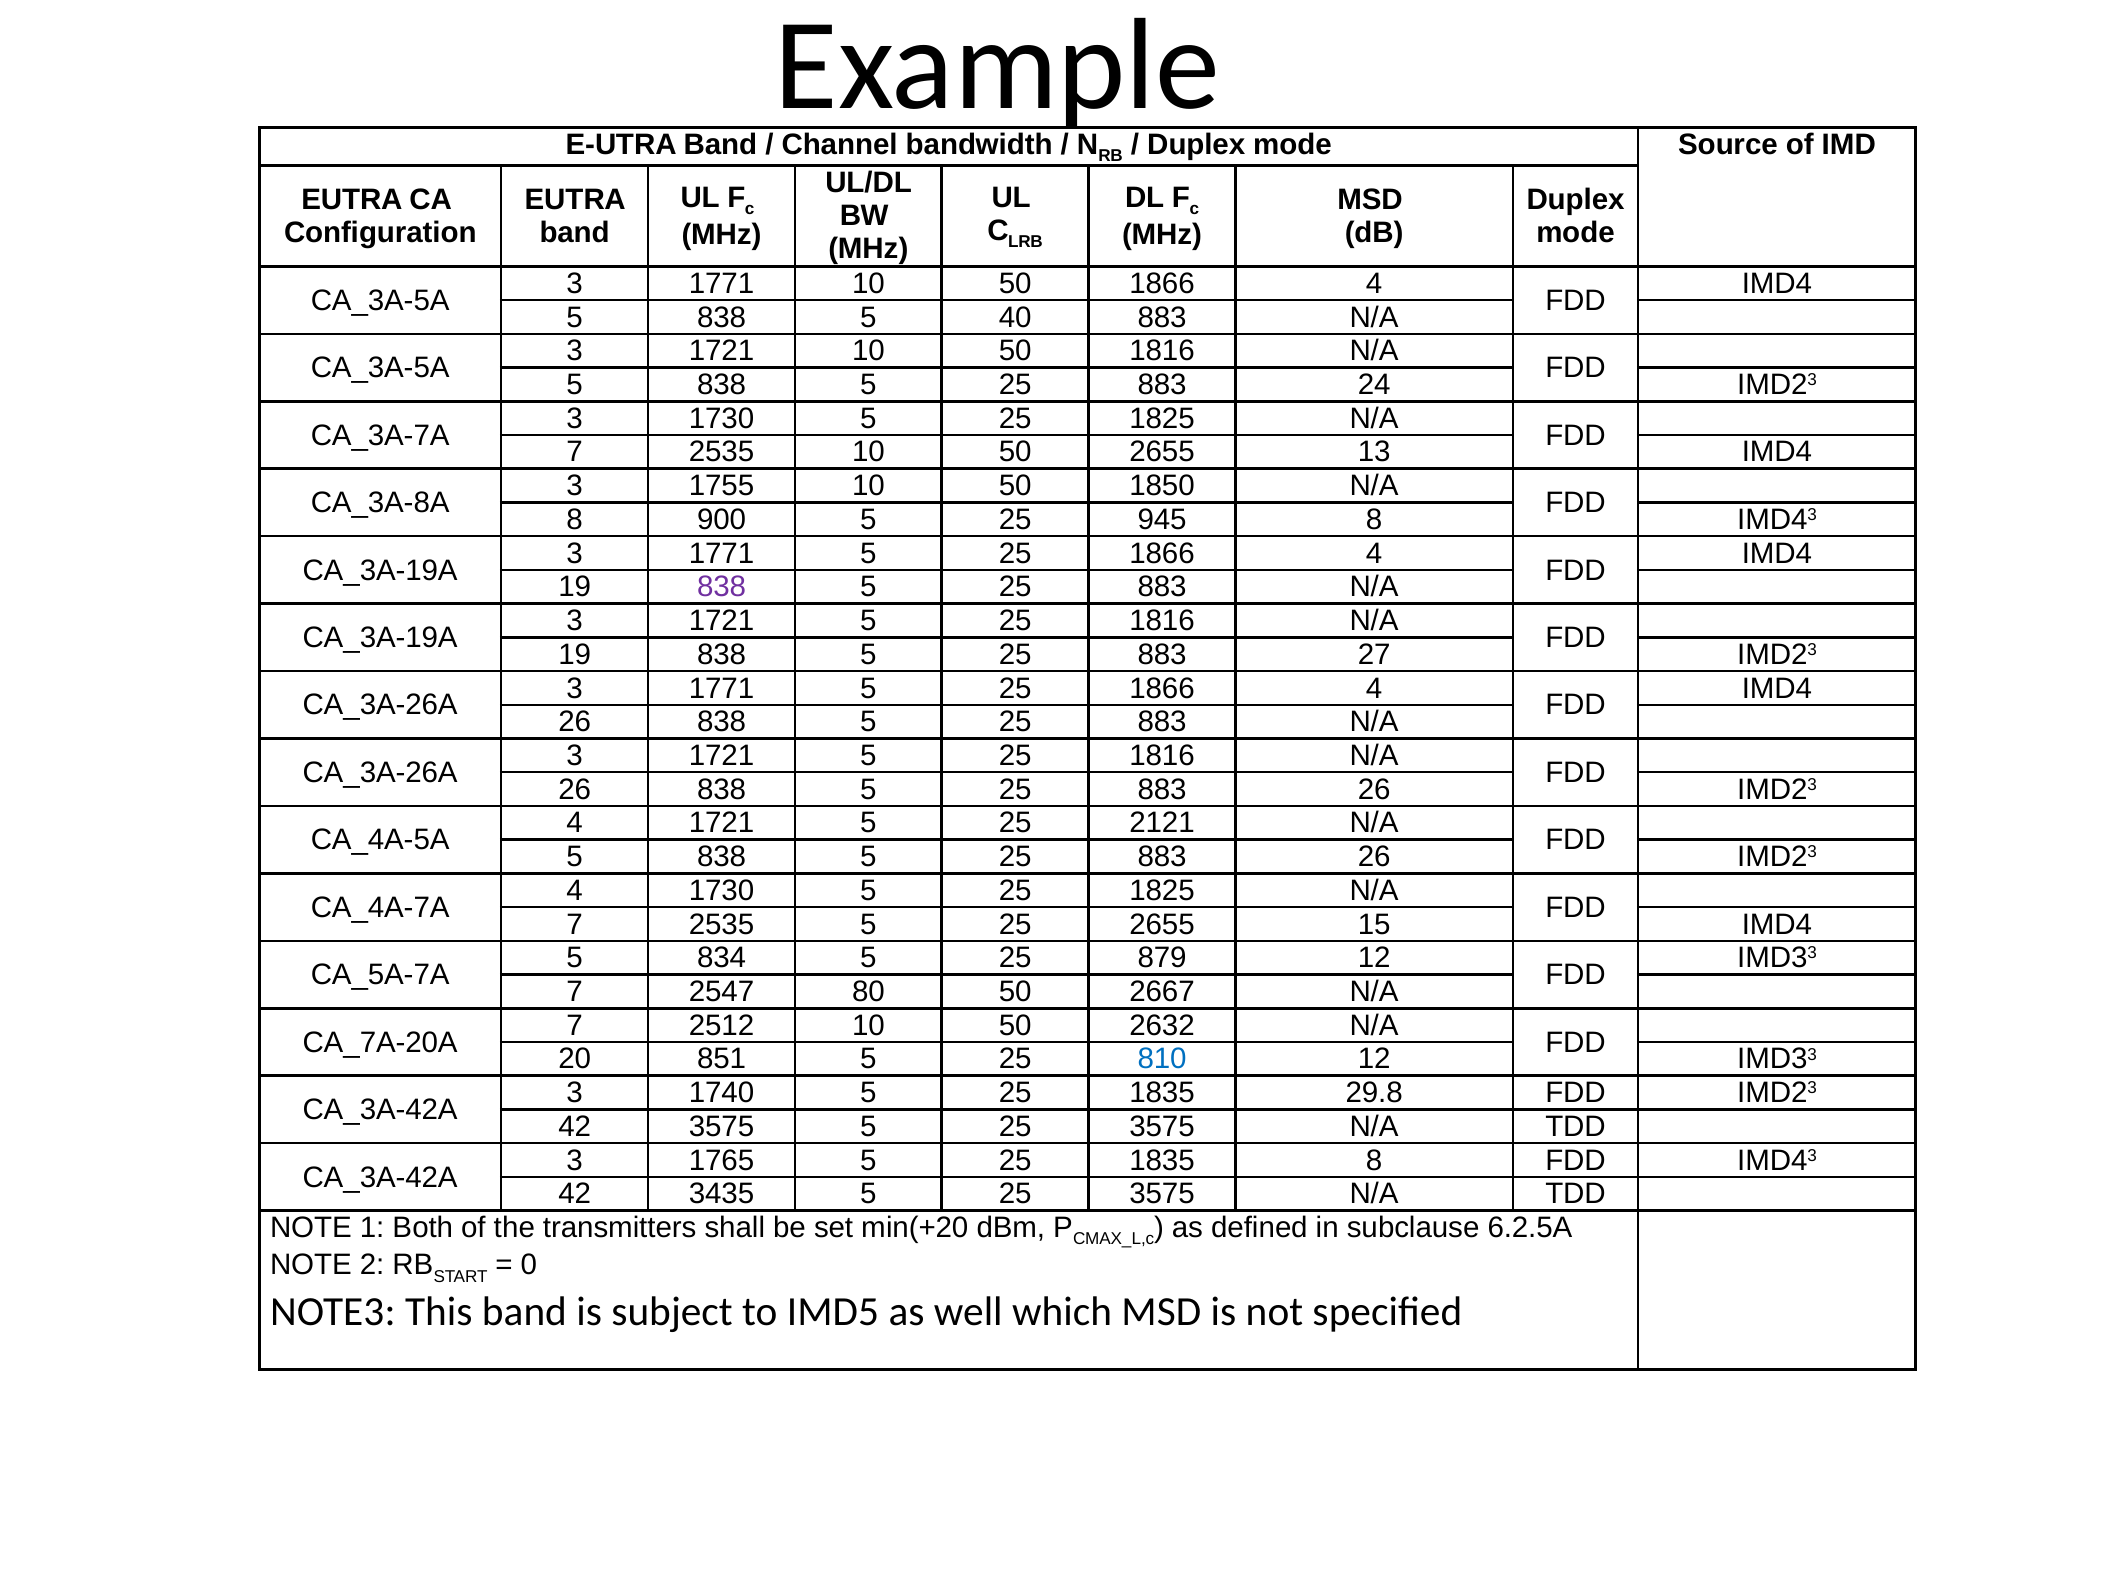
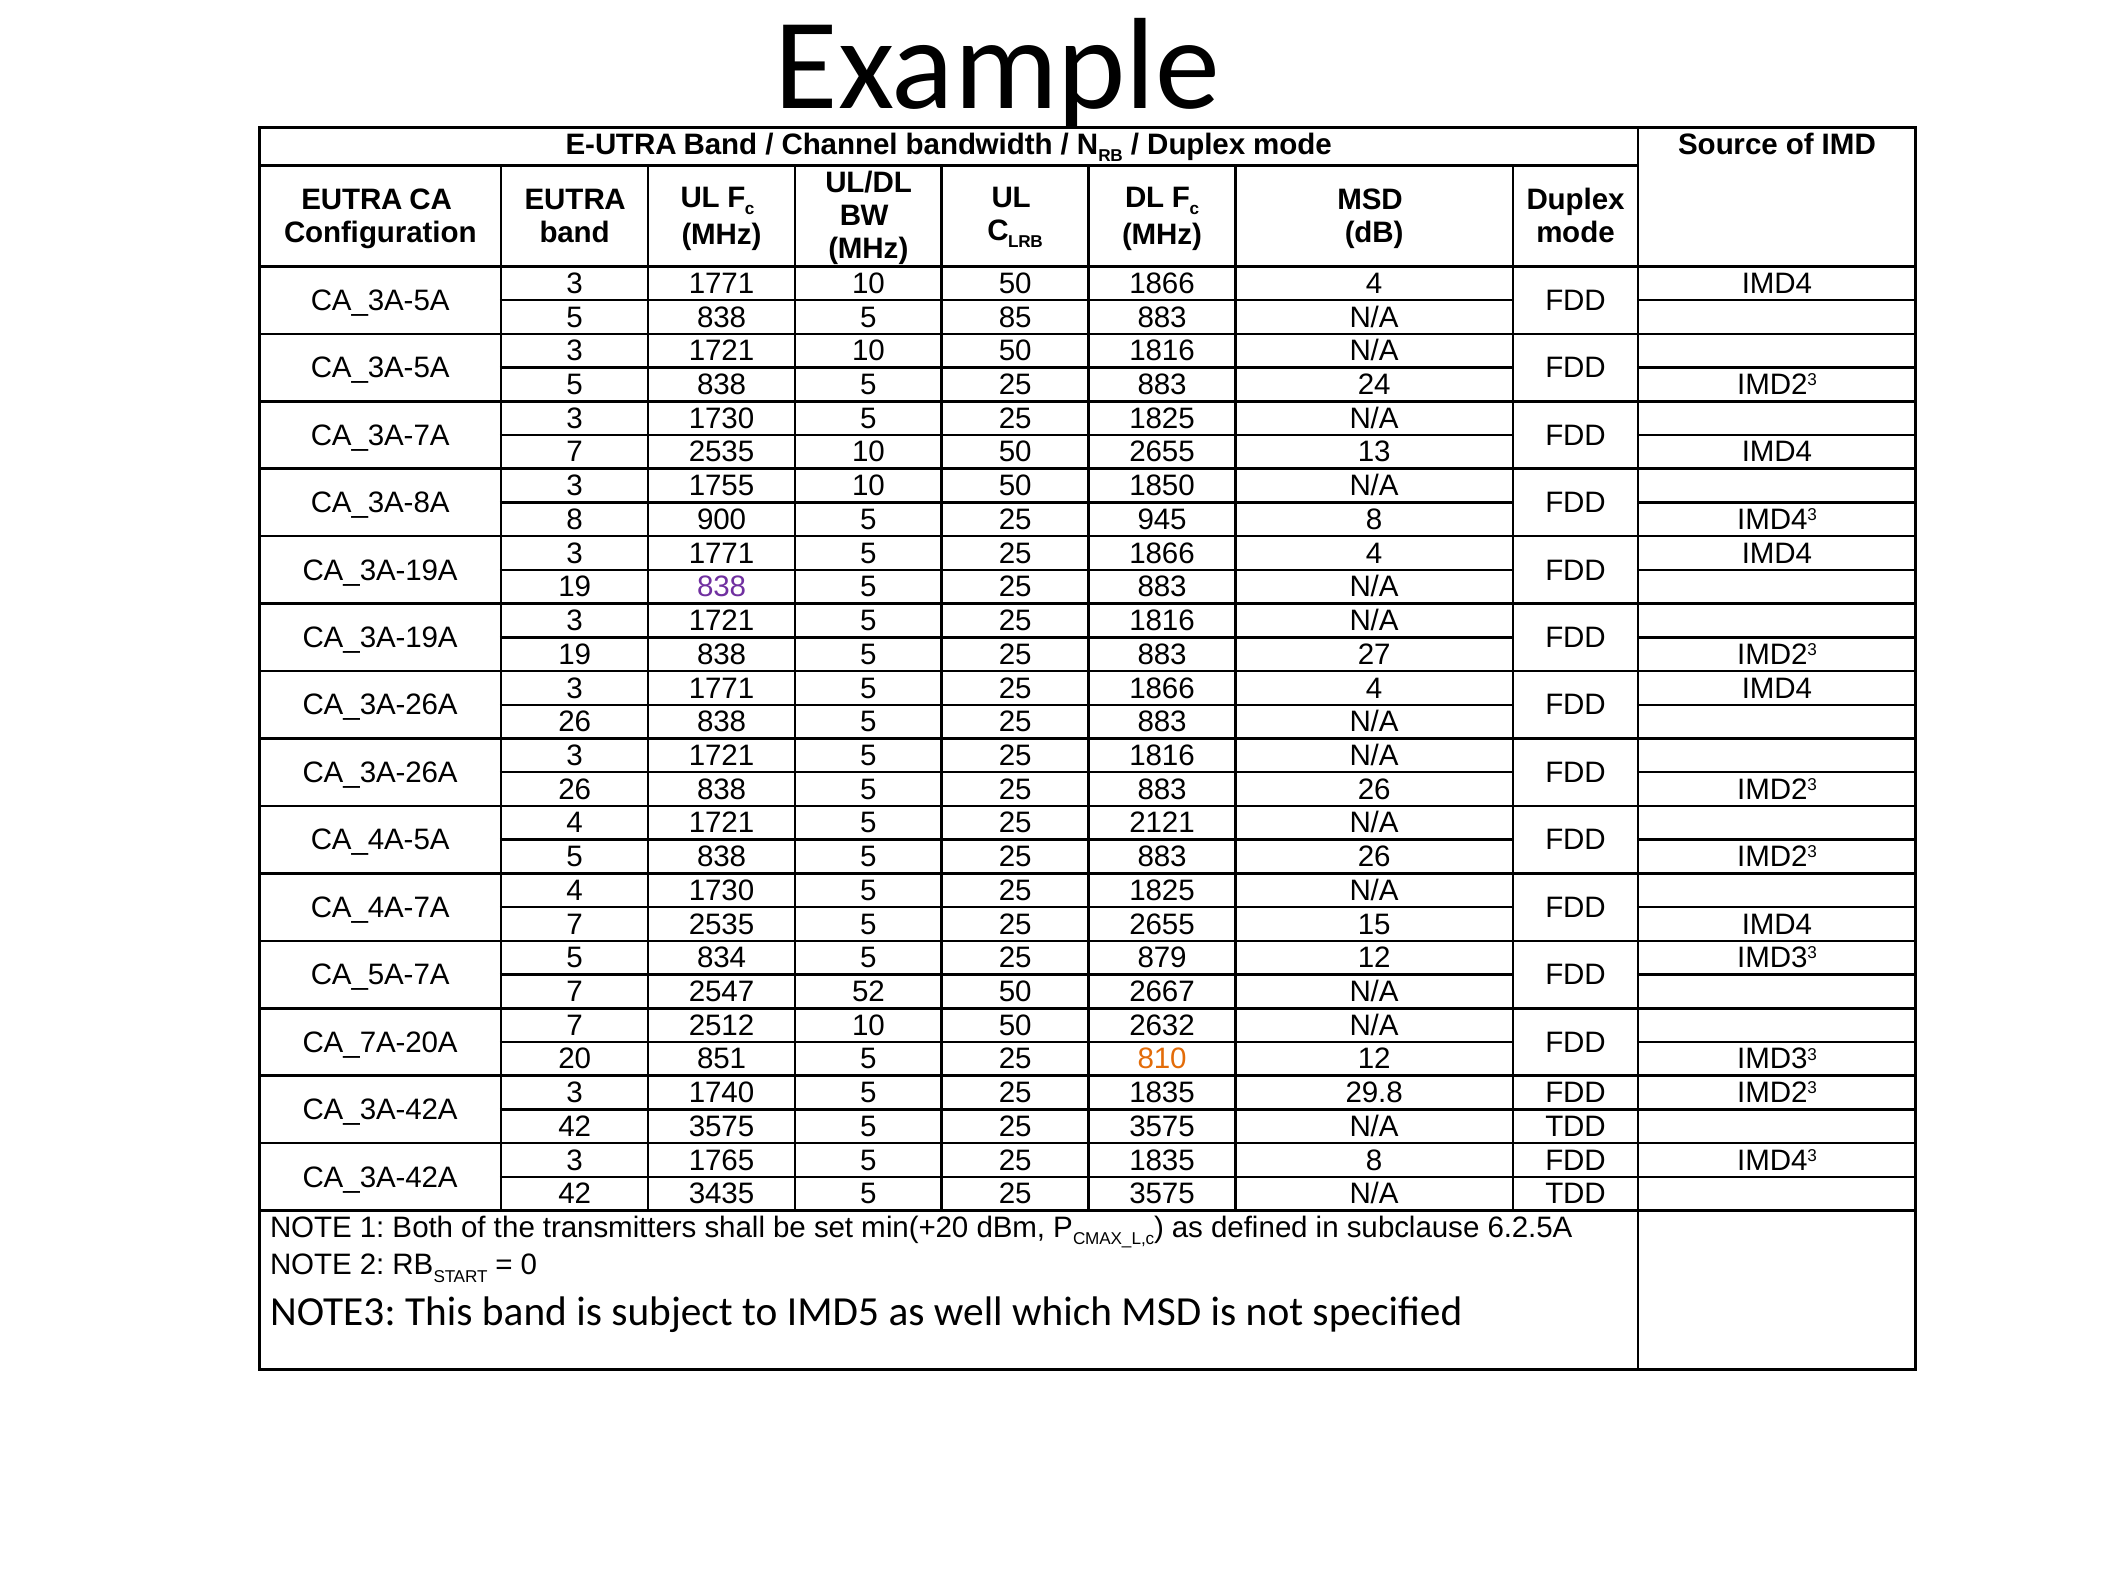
40: 40 -> 85
80: 80 -> 52
810 colour: blue -> orange
